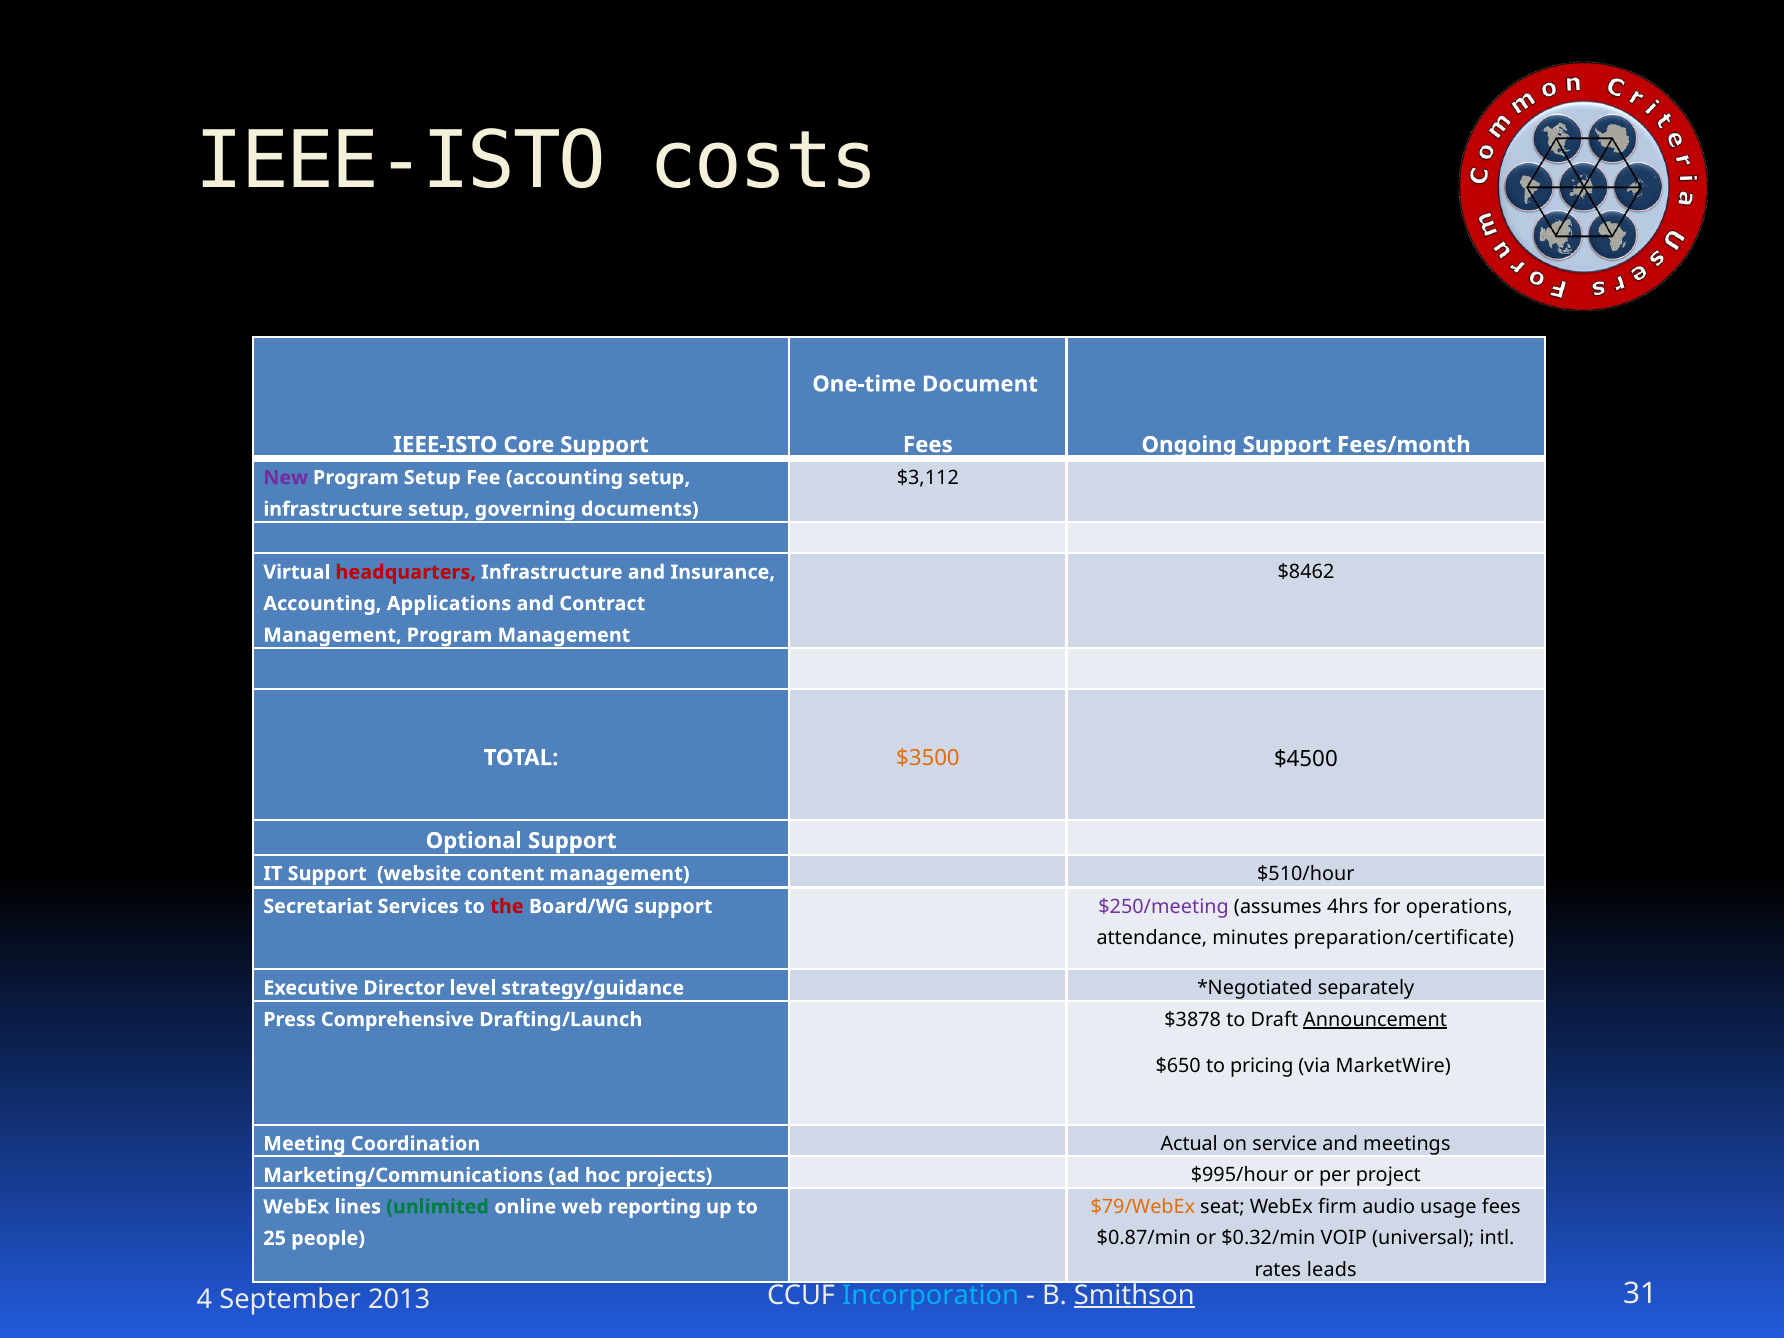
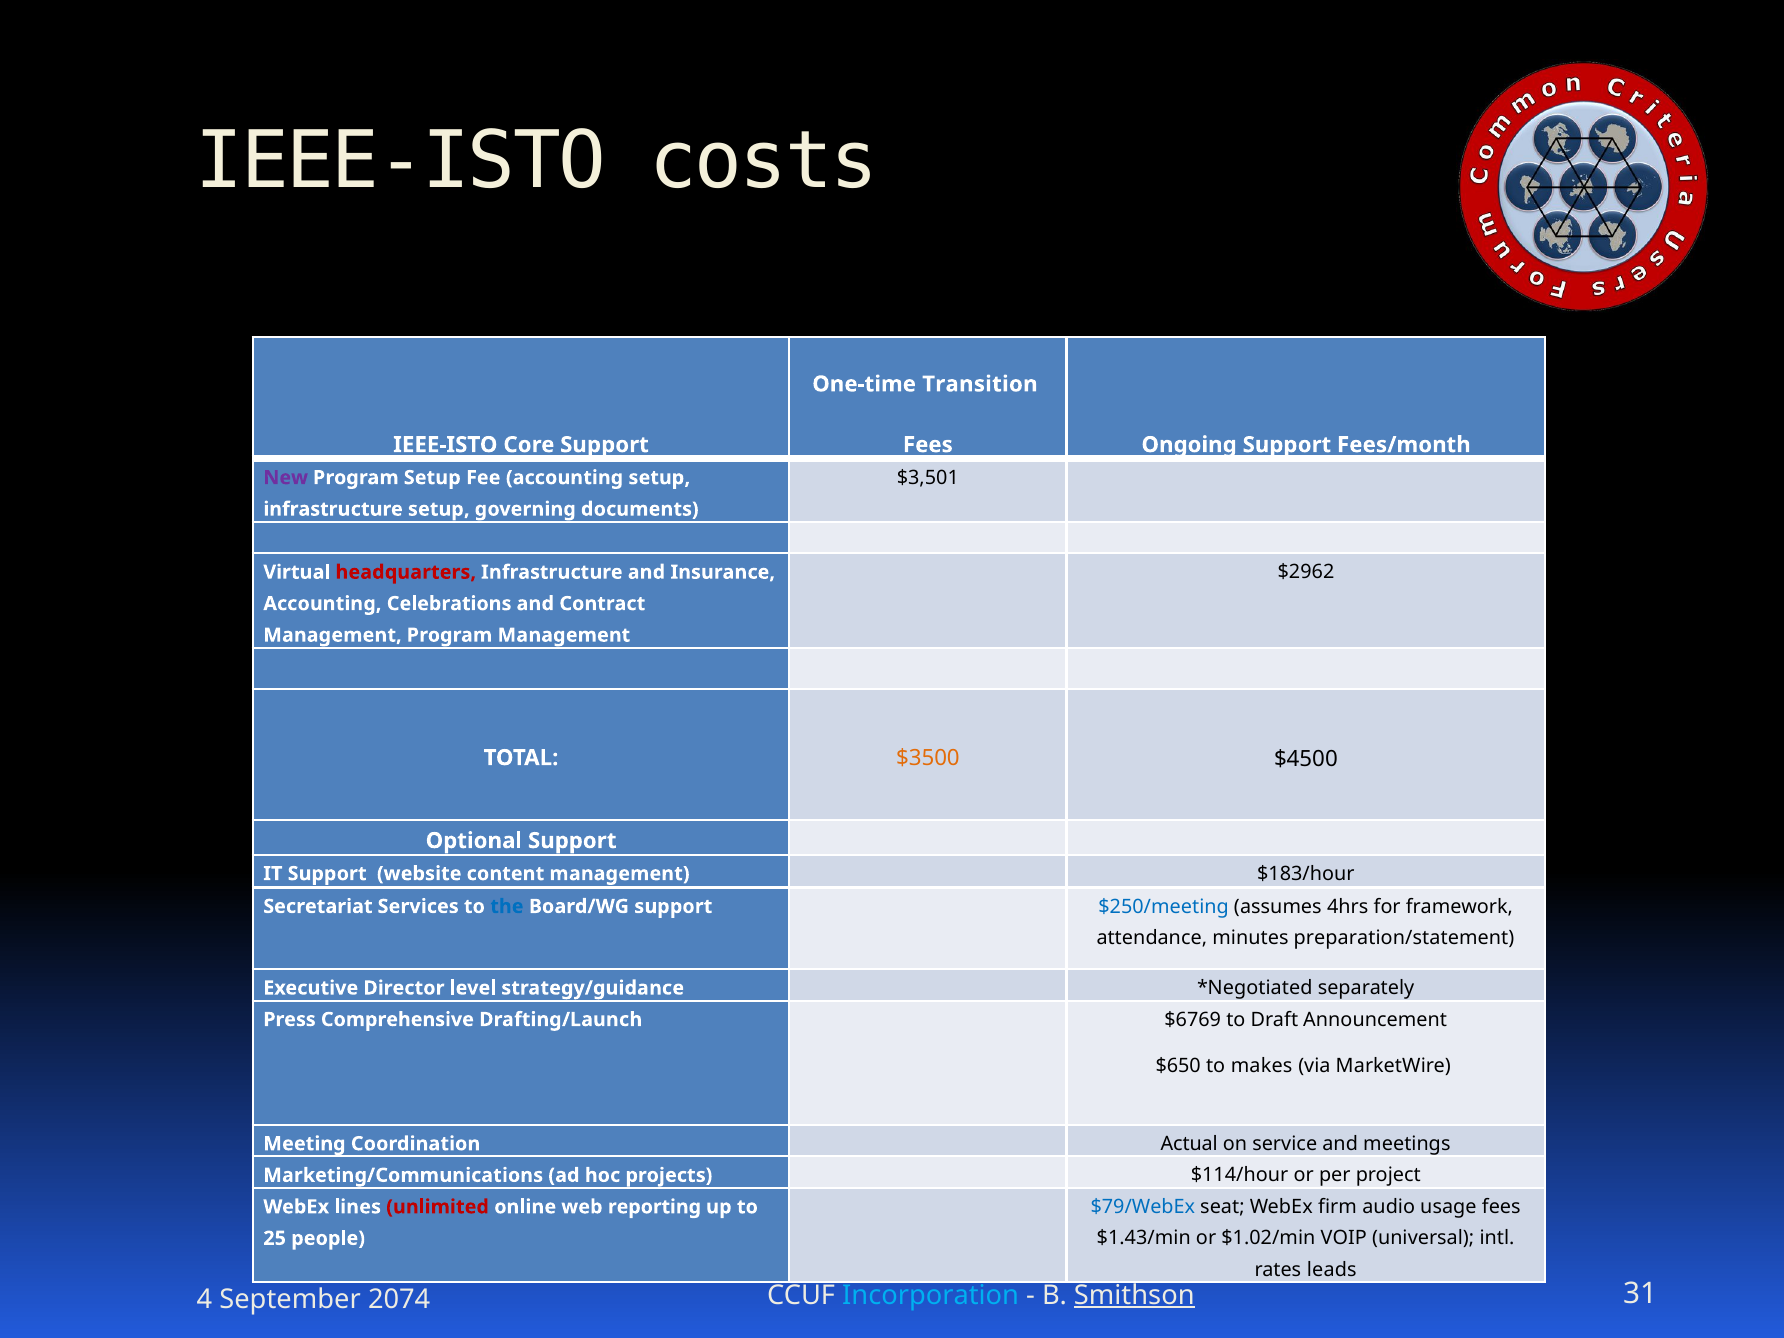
Document: Document -> Transition
$3,112: $3,112 -> $3,501
$8462: $8462 -> $2962
Applications: Applications -> Celebrations
$510/hour: $510/hour -> $183/hour
the colour: red -> blue
$250/meeting colour: purple -> blue
operations: operations -> framework
preparation/certificate: preparation/certificate -> preparation/statement
$3878: $3878 -> $6769
Announcement underline: present -> none
pricing: pricing -> makes
$995/hour: $995/hour -> $114/hour
$79/WebEx colour: orange -> blue
unlimited colour: green -> red
$0.87/min: $0.87/min -> $1.43/min
$0.32/min: $0.32/min -> $1.02/min
2013: 2013 -> 2074
